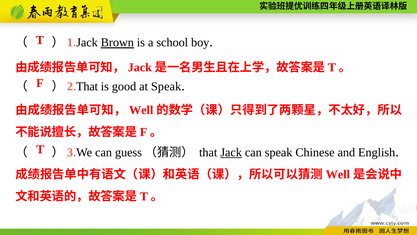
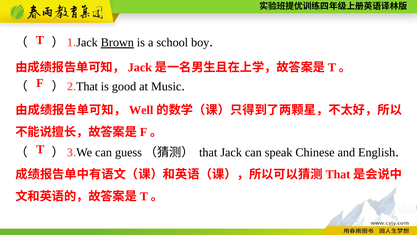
at Speak: Speak -> Music
Jack at (231, 152) underline: present -> none
Well at (338, 174): Well -> That
